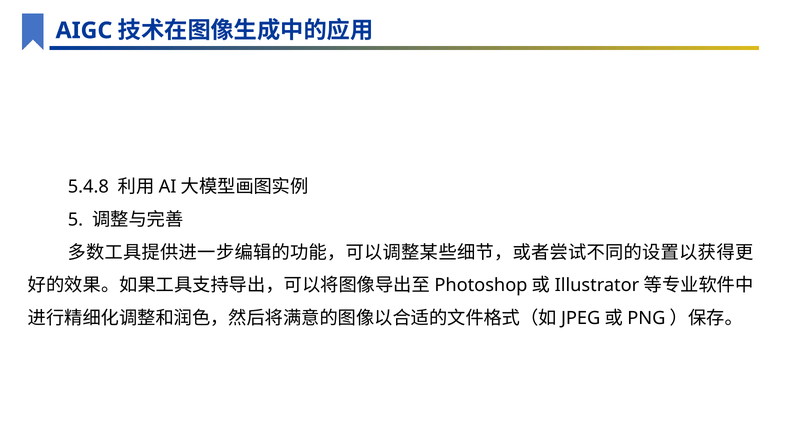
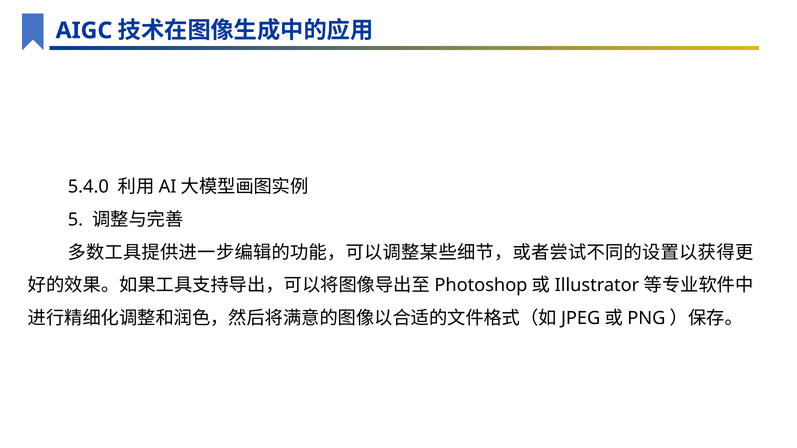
5.4.8: 5.4.8 -> 5.4.0
